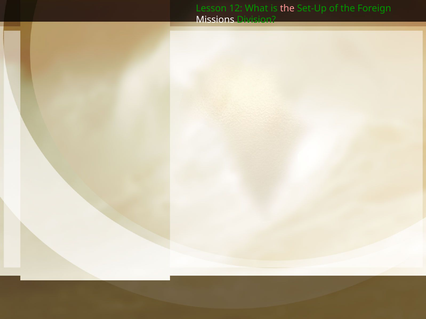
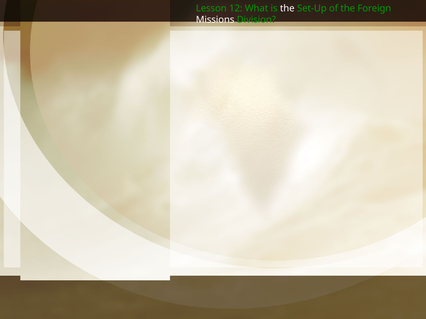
the at (287, 8) colour: pink -> white
